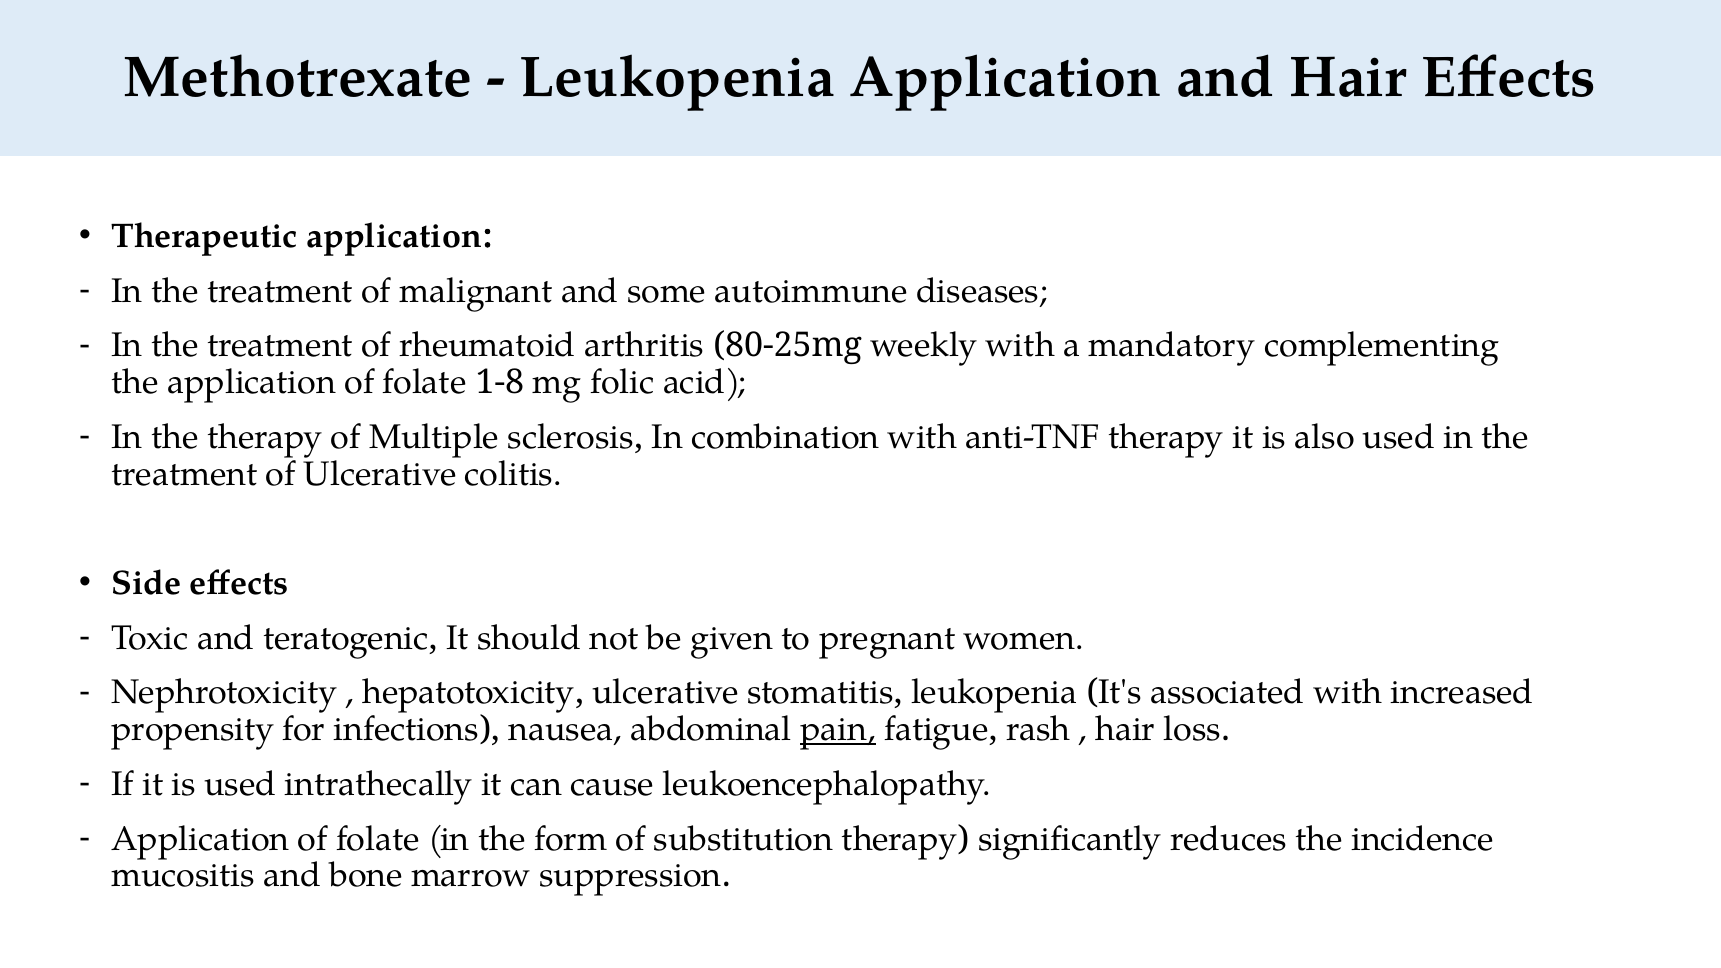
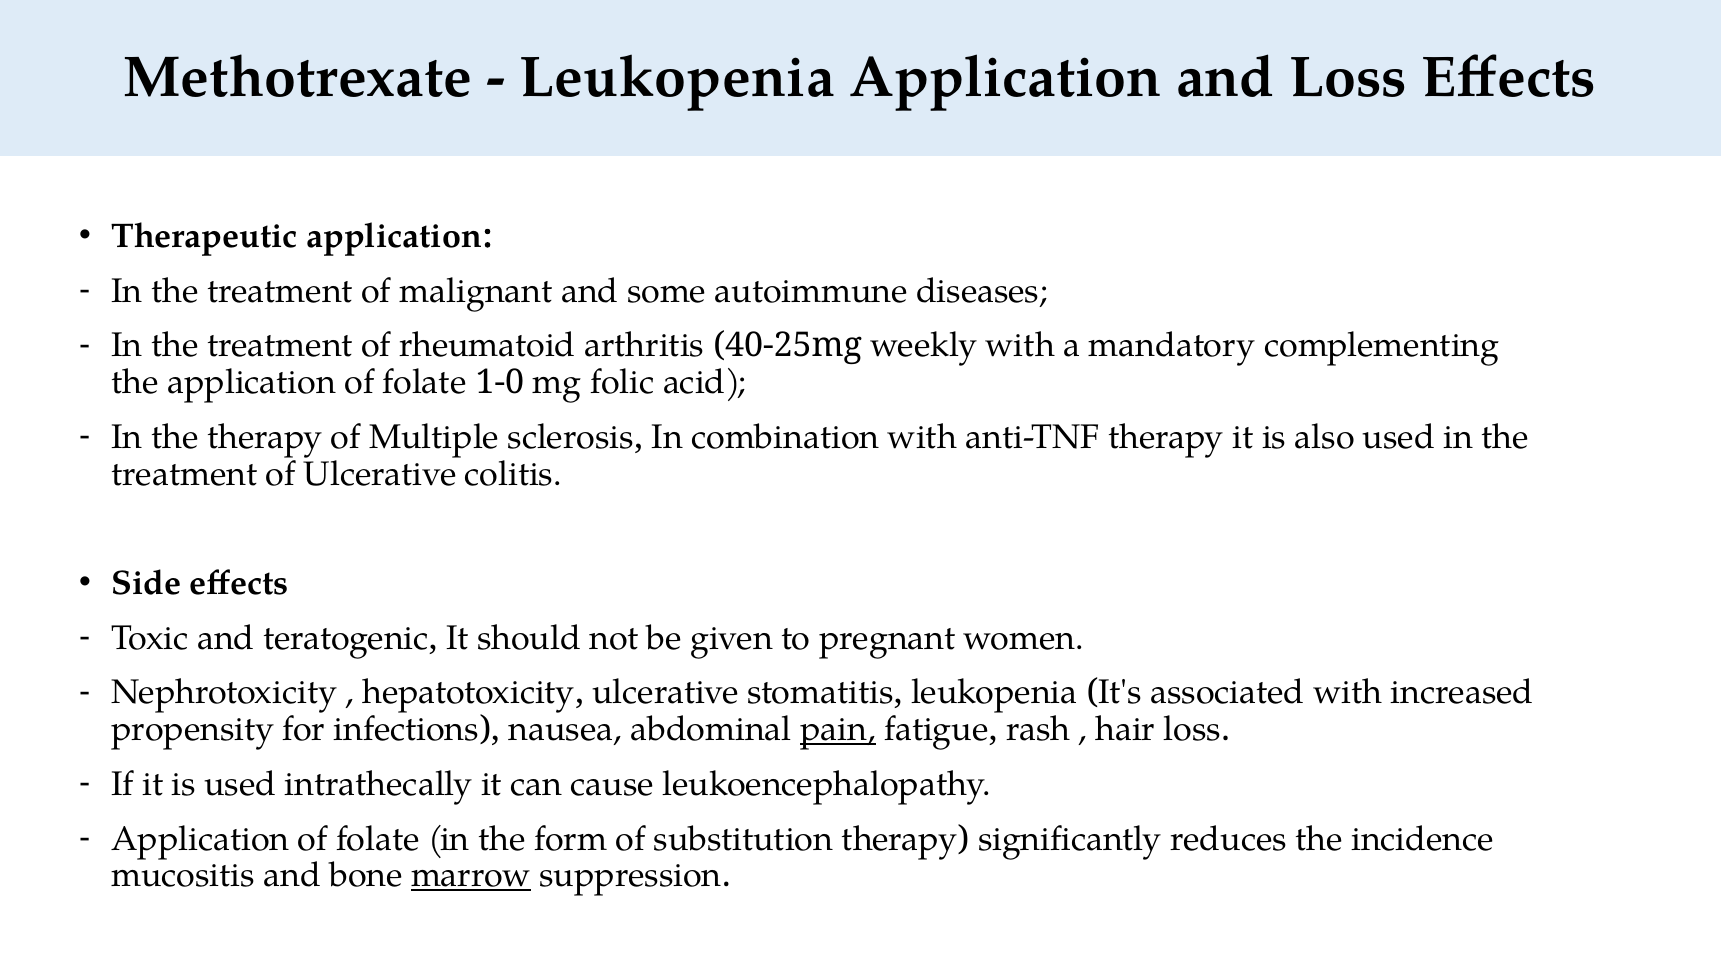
and Hair: Hair -> Loss
80-25mg: 80-25mg -> 40-25mg
1-8: 1-8 -> 1-0
marrow underline: none -> present
